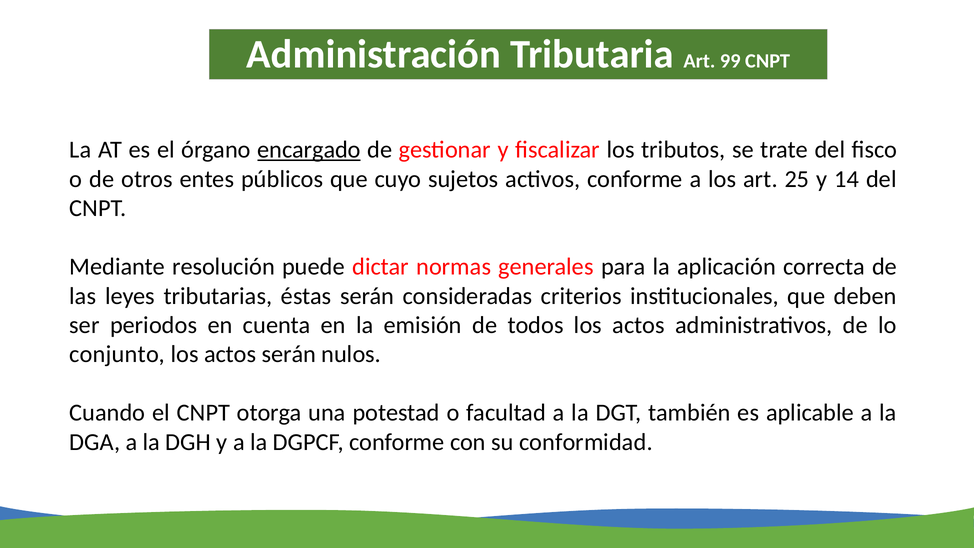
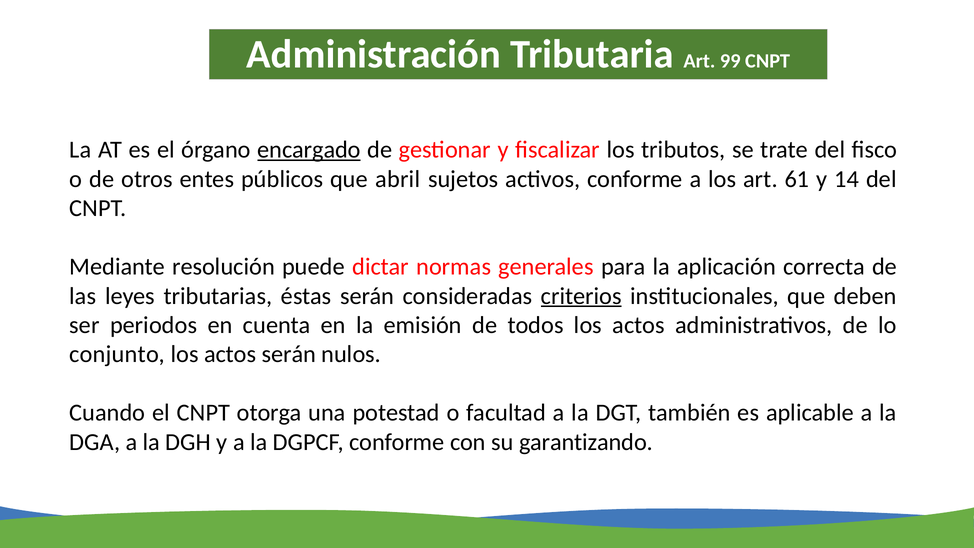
cuyo: cuyo -> abril
25: 25 -> 61
criterios underline: none -> present
conformidad: conformidad -> garantizando
